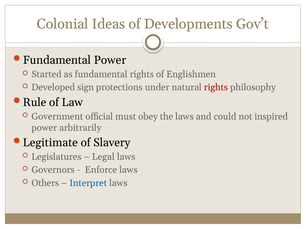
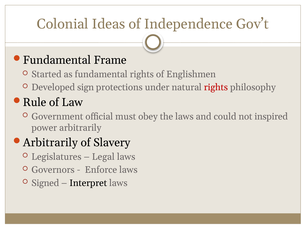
Developments: Developments -> Independence
Fundamental Power: Power -> Frame
Legitimate at (50, 143): Legitimate -> Arbitrarily
Others: Others -> Signed
Interpret colour: blue -> black
